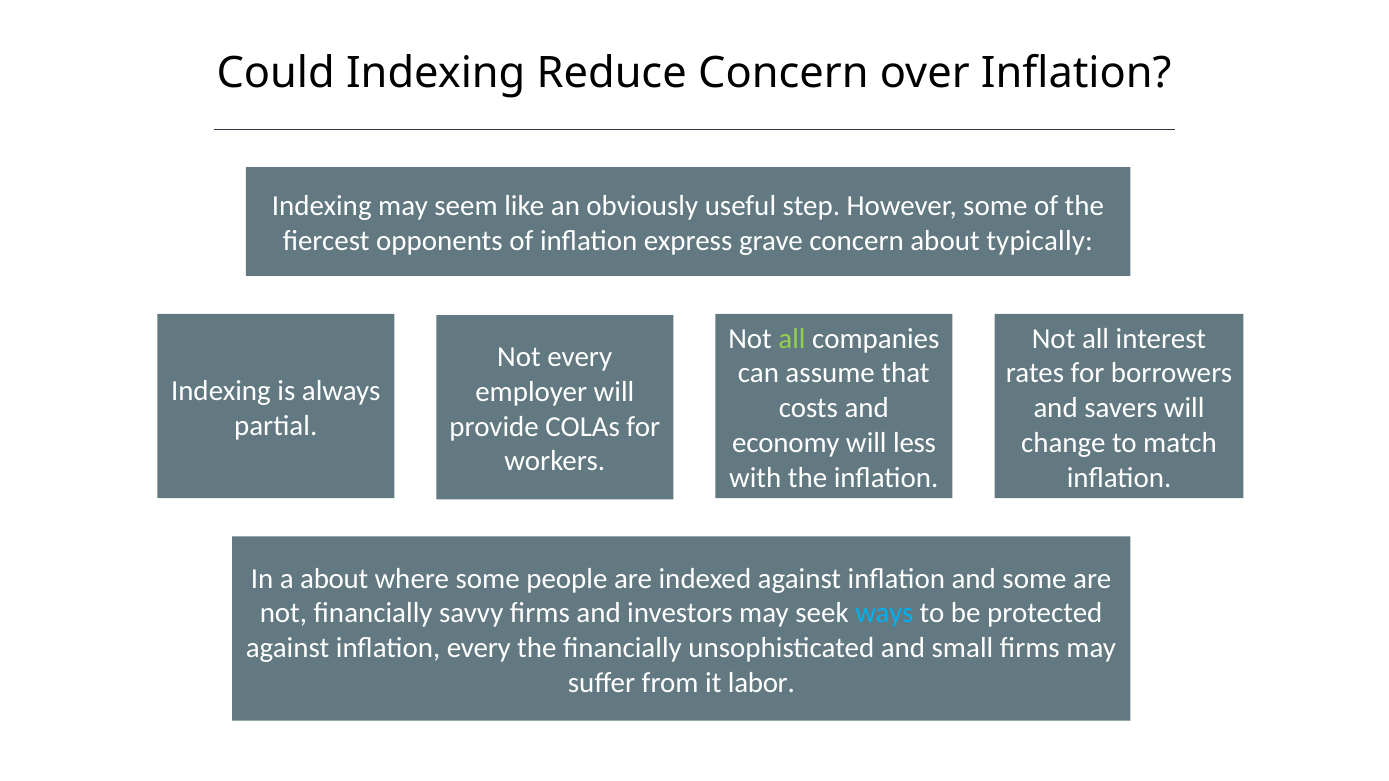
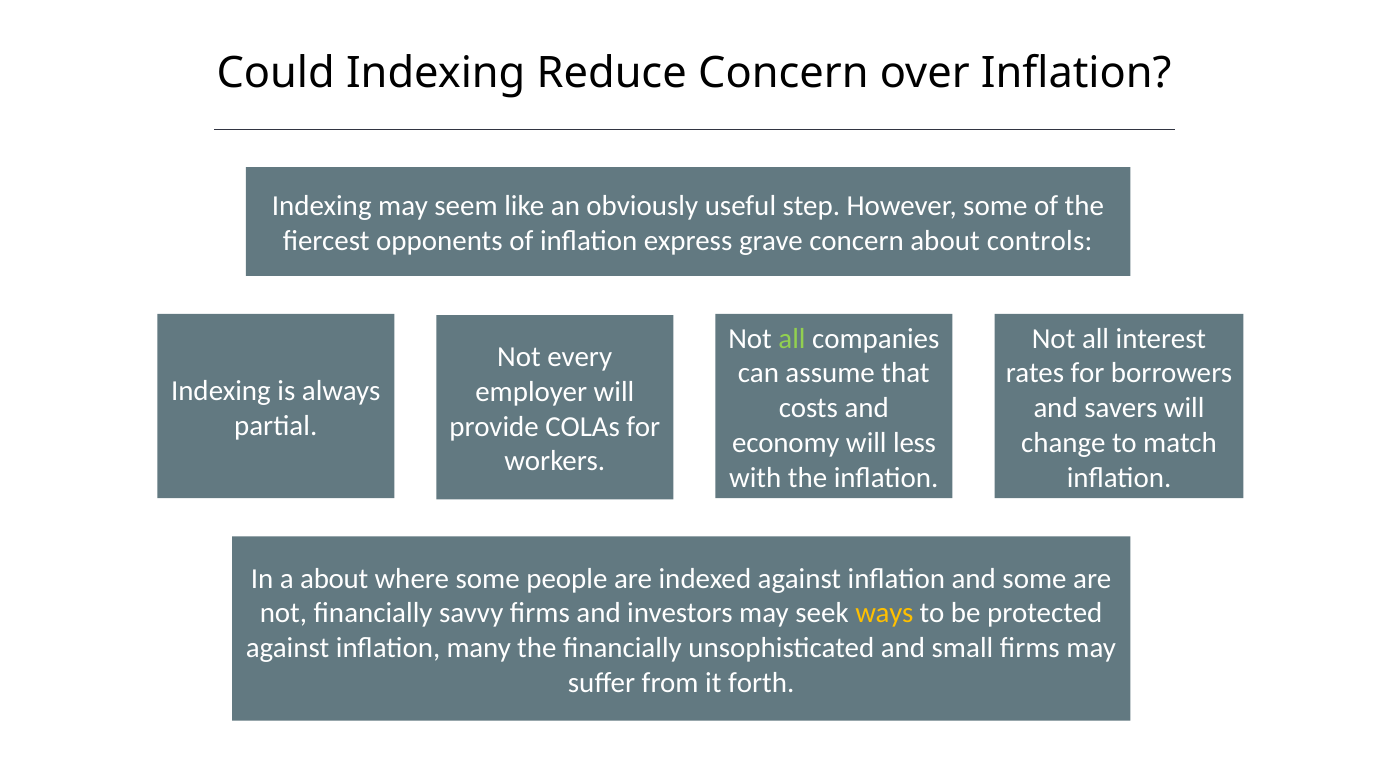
typically: typically -> controls
ways colour: light blue -> yellow
inflation every: every -> many
labor: labor -> forth
